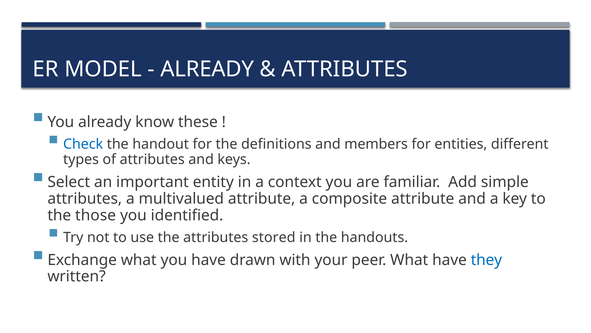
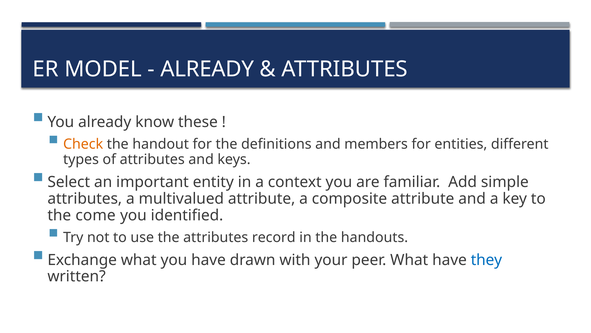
Check colour: blue -> orange
those: those -> come
stored: stored -> record
